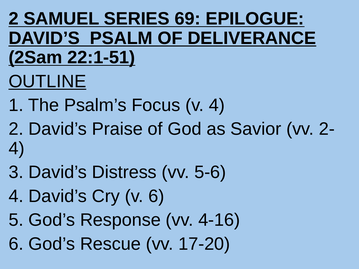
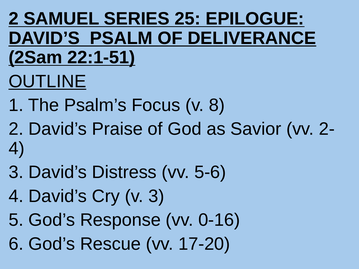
69: 69 -> 25
v 4: 4 -> 8
v 6: 6 -> 3
4-16: 4-16 -> 0-16
